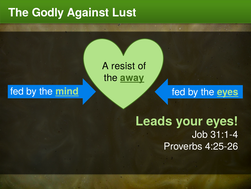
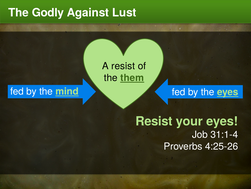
away: away -> them
Leads at (154, 121): Leads -> Resist
